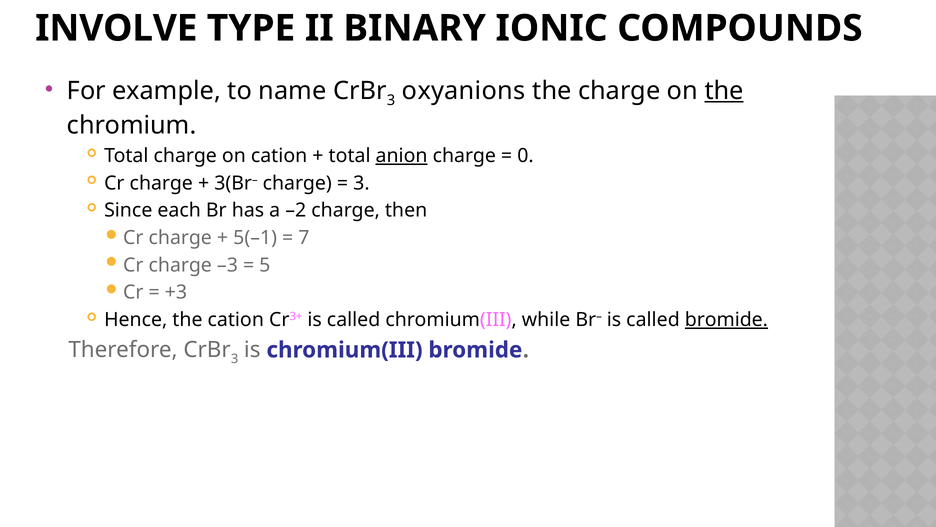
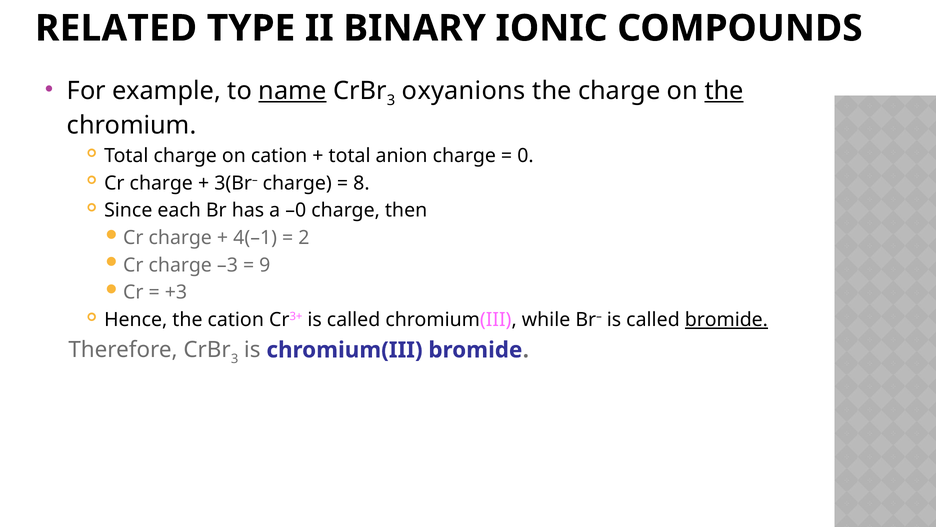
INVOLVE: INVOLVE -> RELATED
name underline: none -> present
anion underline: present -> none
3 at (361, 183): 3 -> 8
–2: –2 -> –0
5(–1: 5(–1 -> 4(–1
7: 7 -> 2
5: 5 -> 9
